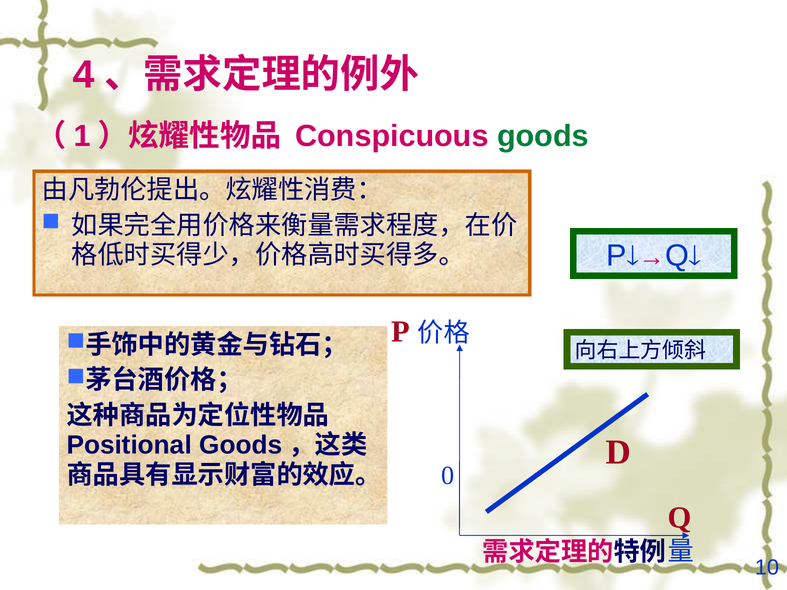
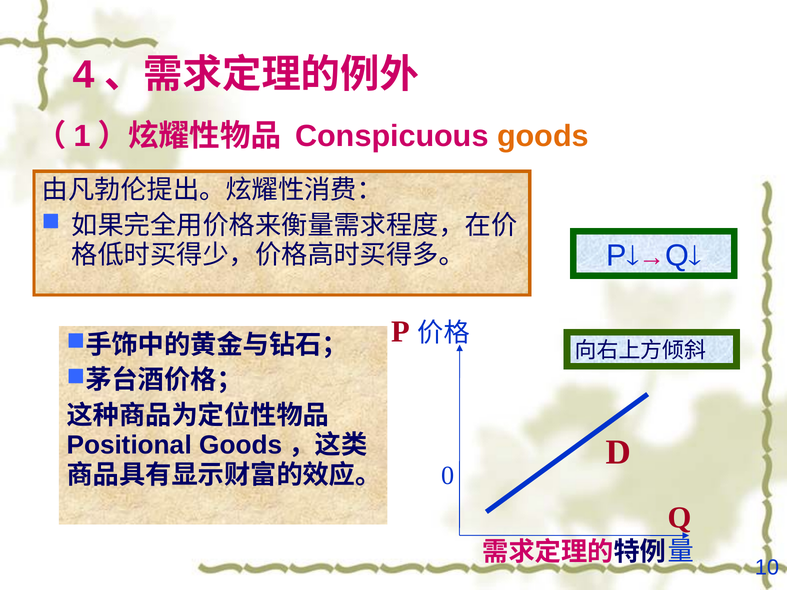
goods colour: green -> orange
